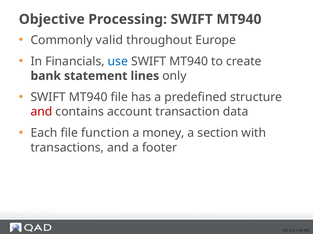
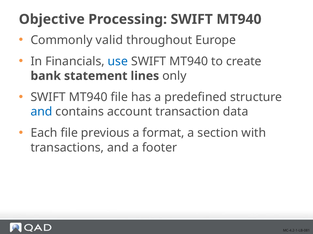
and at (41, 112) colour: red -> blue
function: function -> previous
money: money -> format
